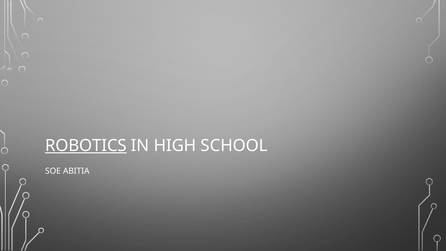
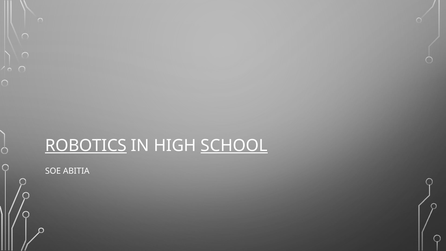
SCHOOL underline: none -> present
